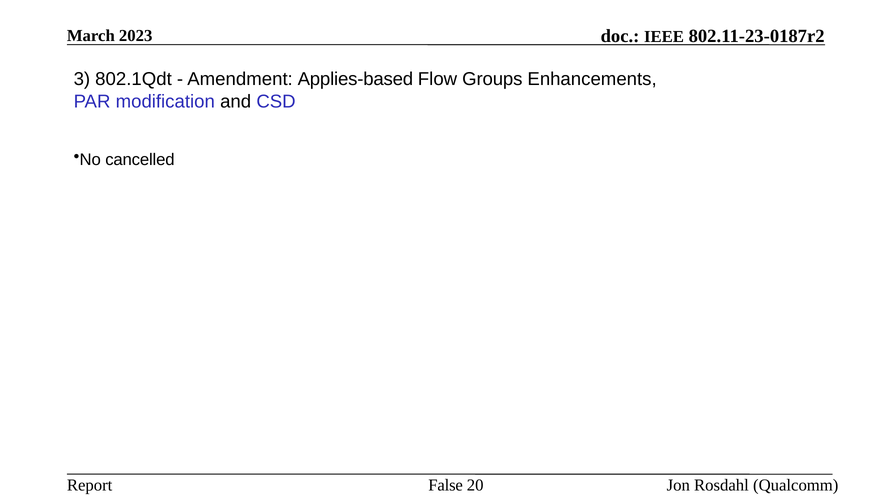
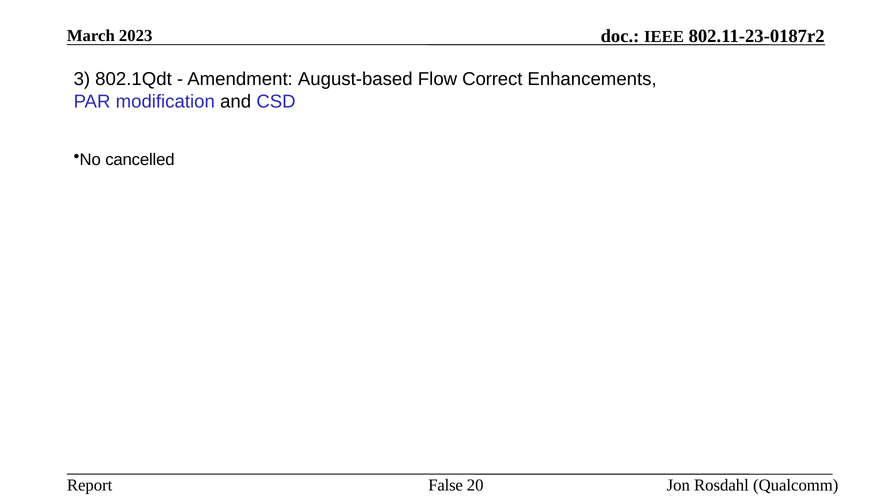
Applies-based: Applies-based -> August-based
Groups: Groups -> Correct
